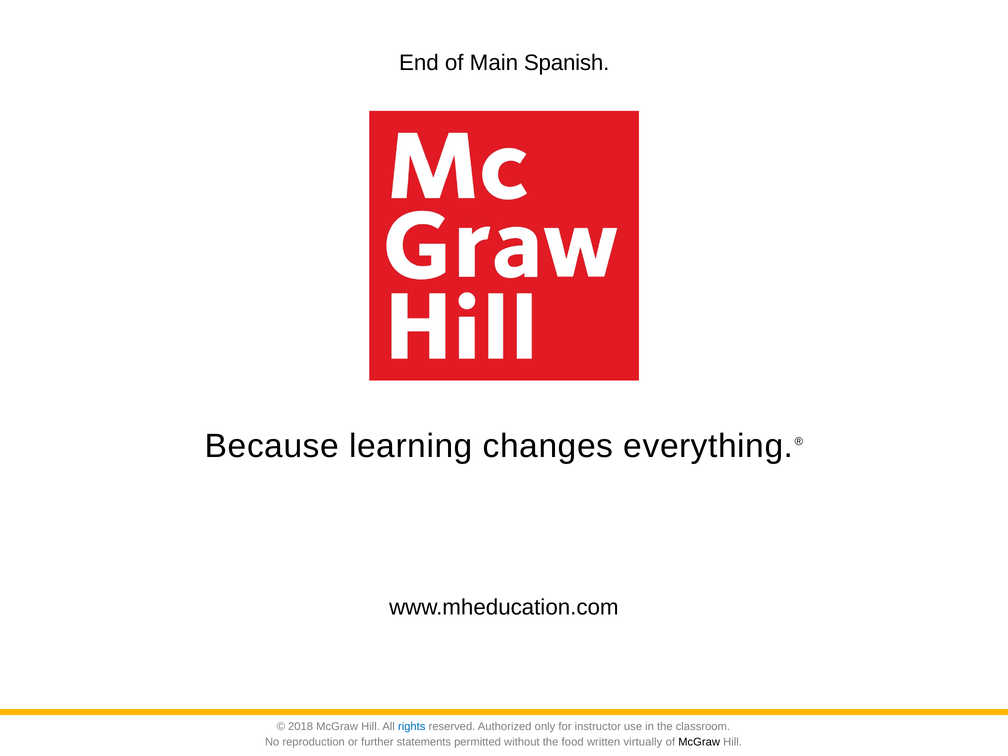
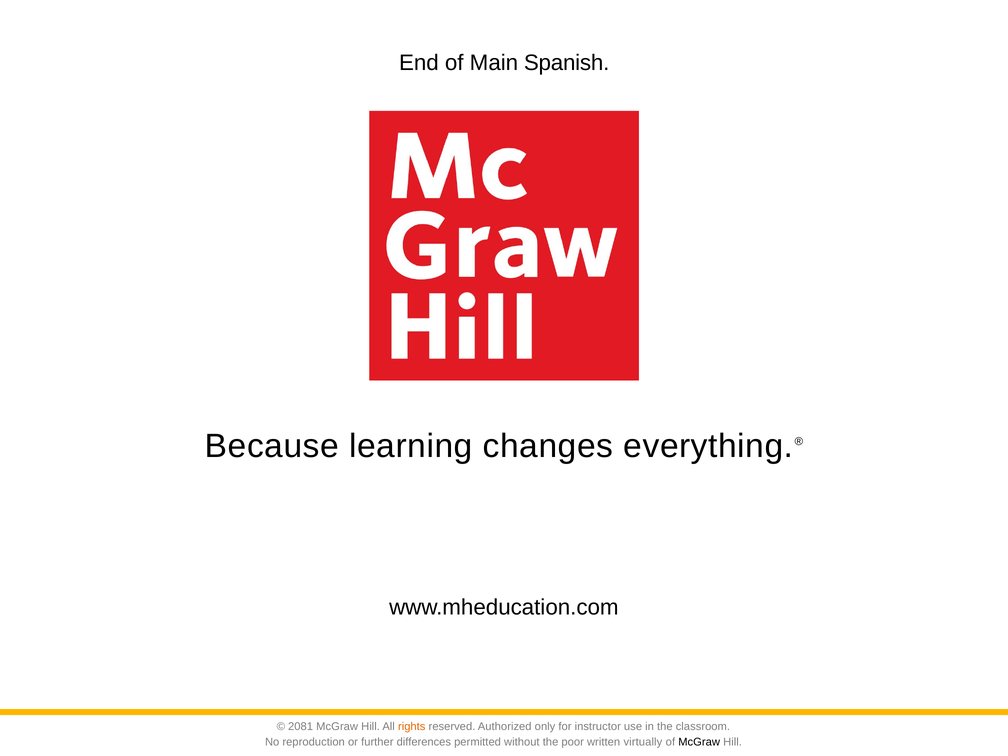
2018: 2018 -> 2081
rights colour: blue -> orange
statements: statements -> differences
food: food -> poor
